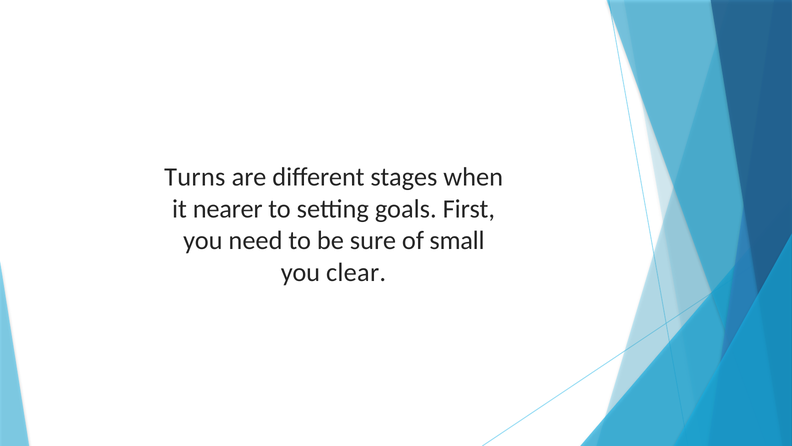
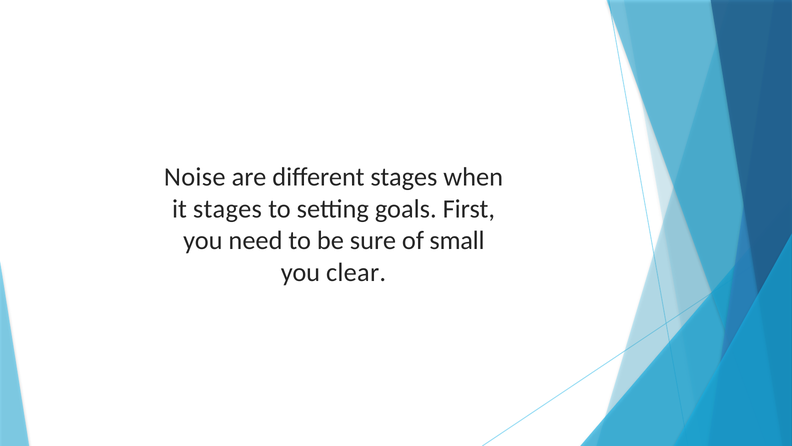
Turns: Turns -> Noise
it nearer: nearer -> stages
